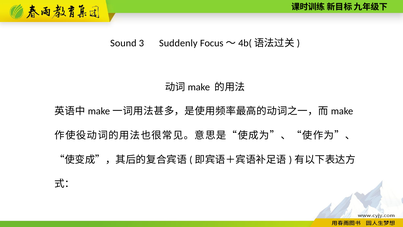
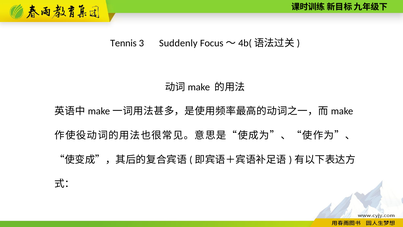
Sound: Sound -> Tennis
